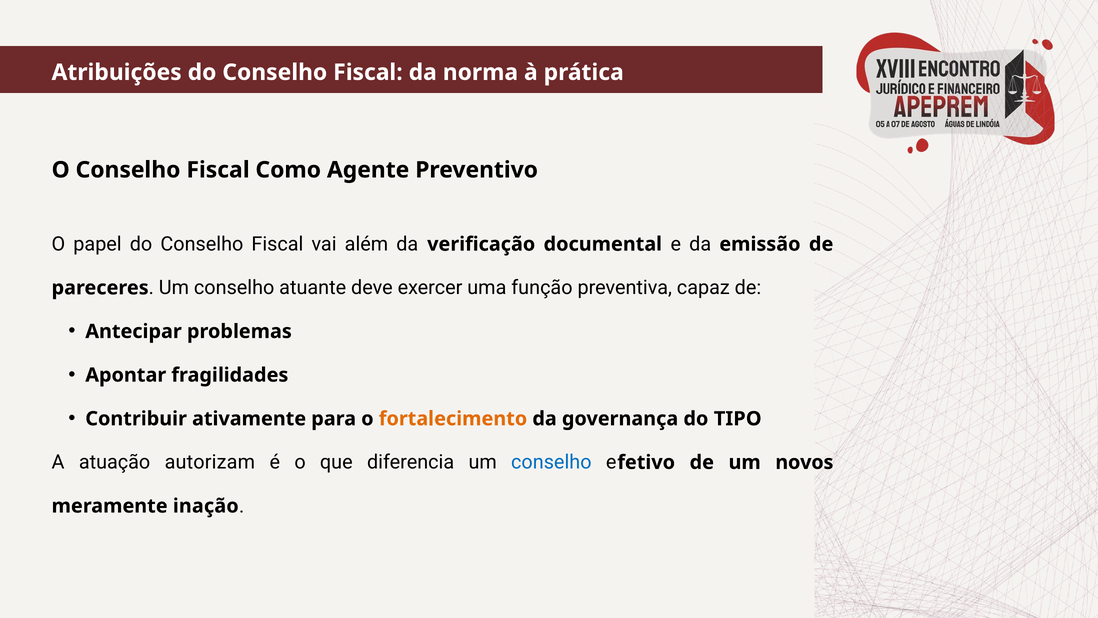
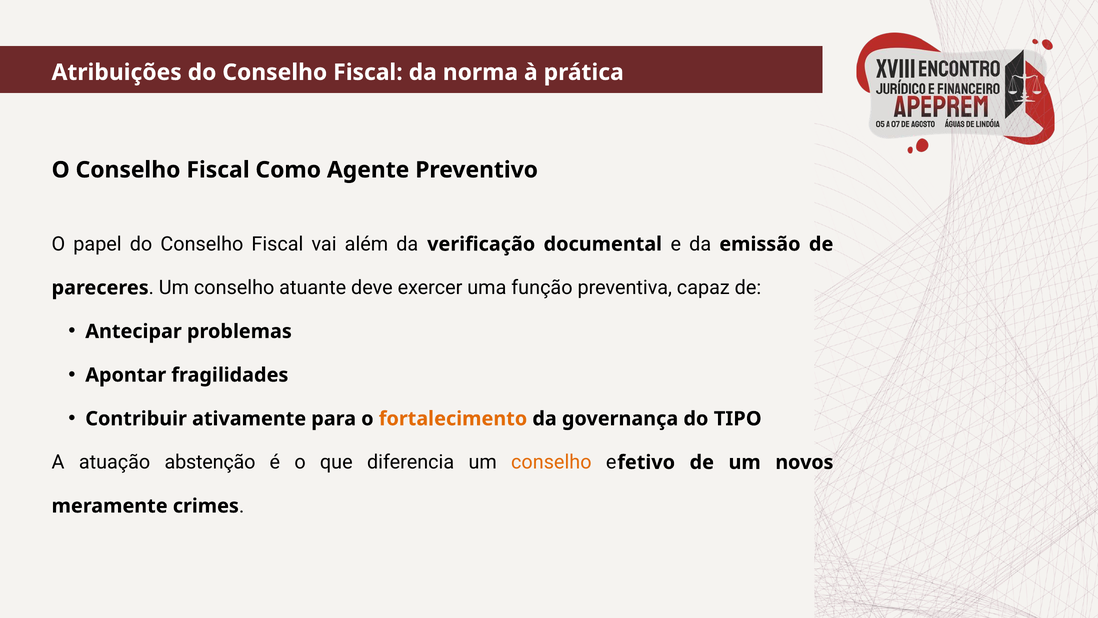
autorizam: autorizam -> abstenção
conselho at (551, 462) colour: blue -> orange
inação: inação -> crimes
